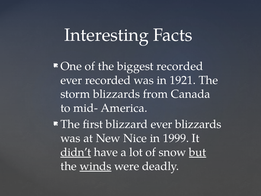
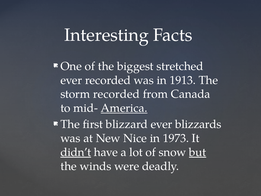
biggest recorded: recorded -> stretched
1921: 1921 -> 1913
storm blizzards: blizzards -> recorded
America underline: none -> present
1999: 1999 -> 1973
winds underline: present -> none
